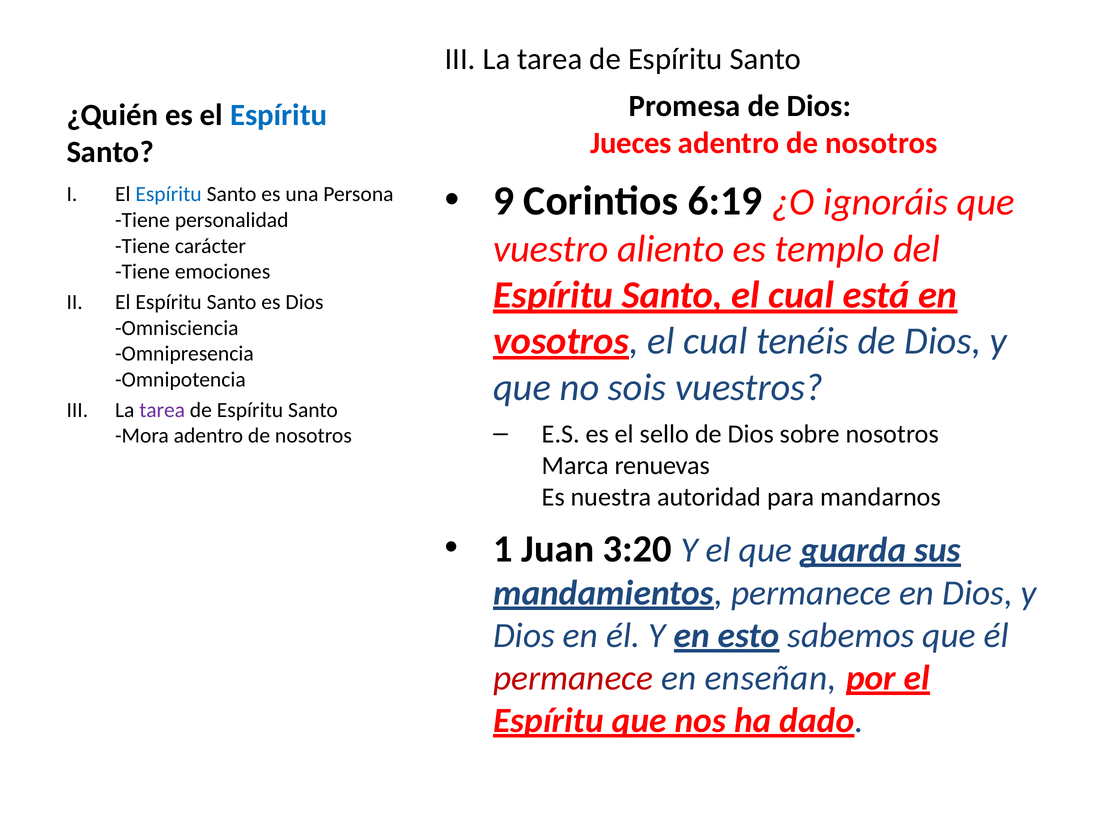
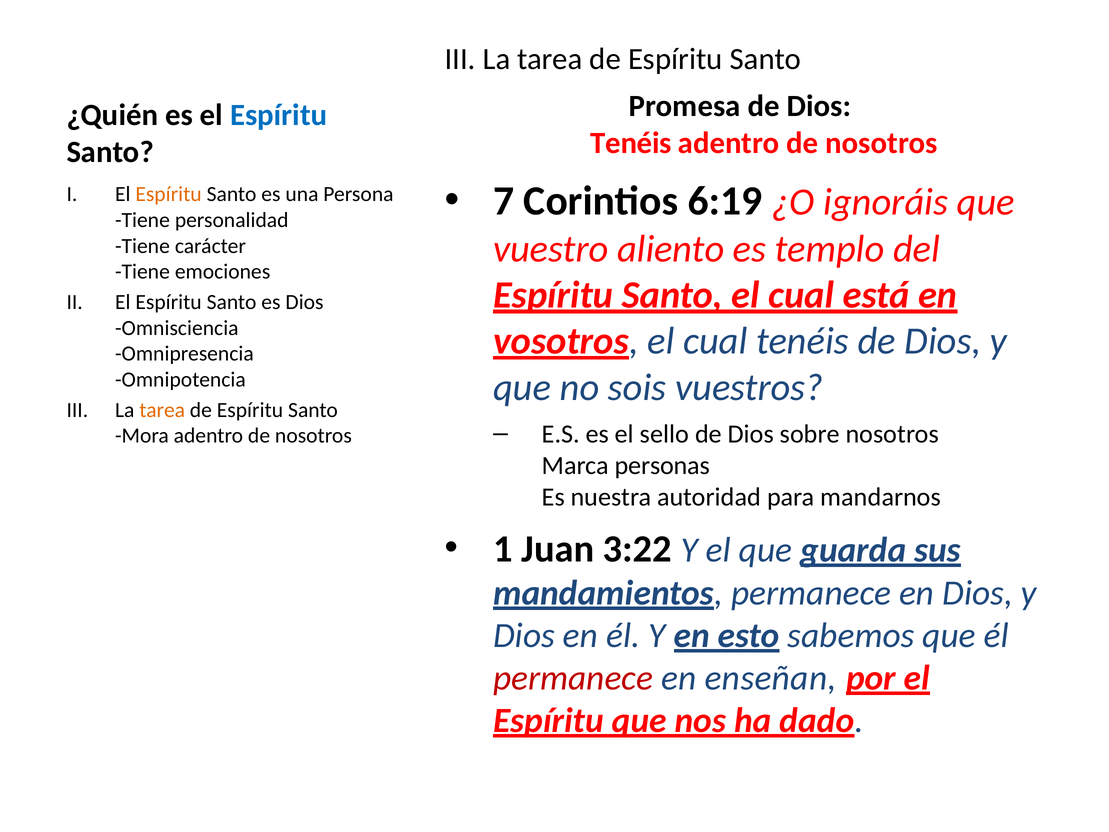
Jueces at (631, 143): Jueces -> Tenéis
9: 9 -> 7
Espíritu at (169, 194) colour: blue -> orange
tarea at (162, 410) colour: purple -> orange
renuevas: renuevas -> personas
3:20: 3:20 -> 3:22
